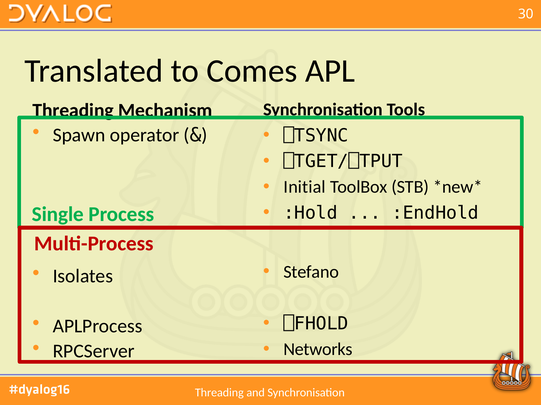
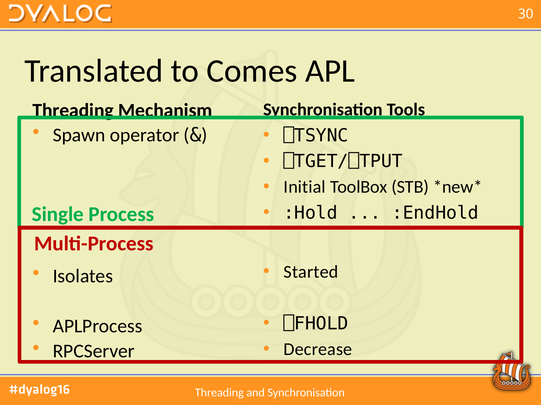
Stefano: Stefano -> Started
Networks: Networks -> Decrease
